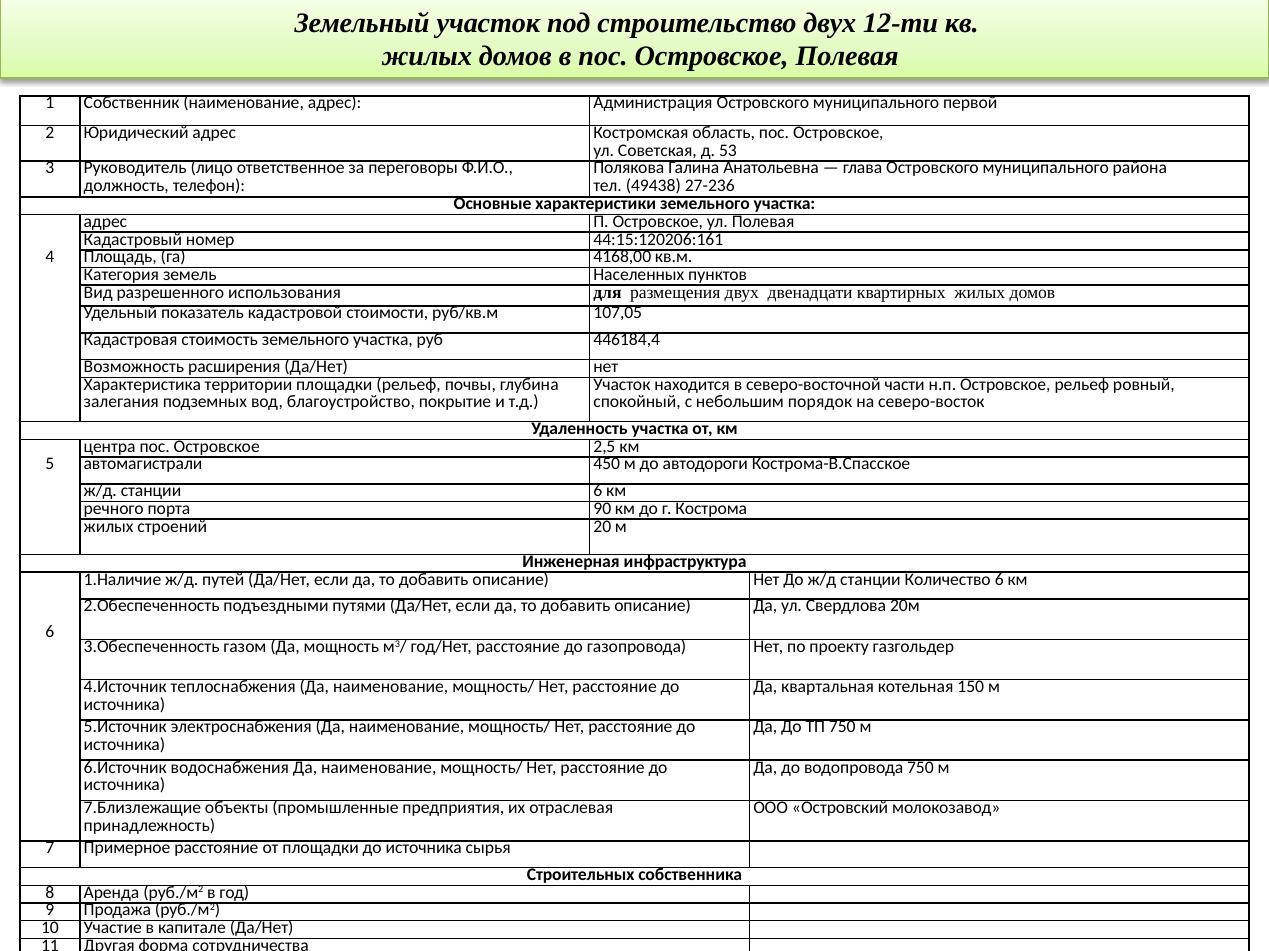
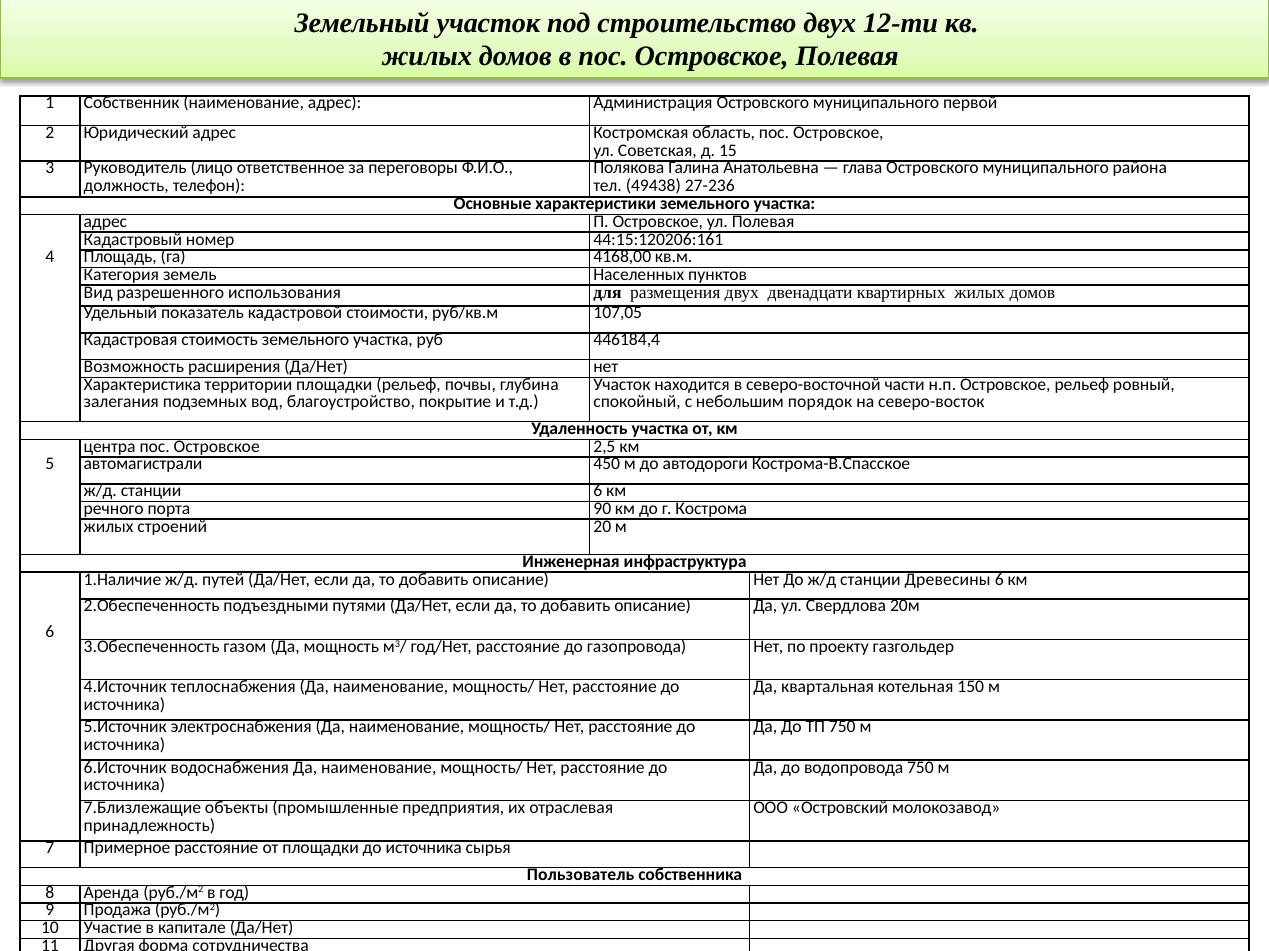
53: 53 -> 15
Количество: Количество -> Древесины
Строительных: Строительных -> Пользователь
